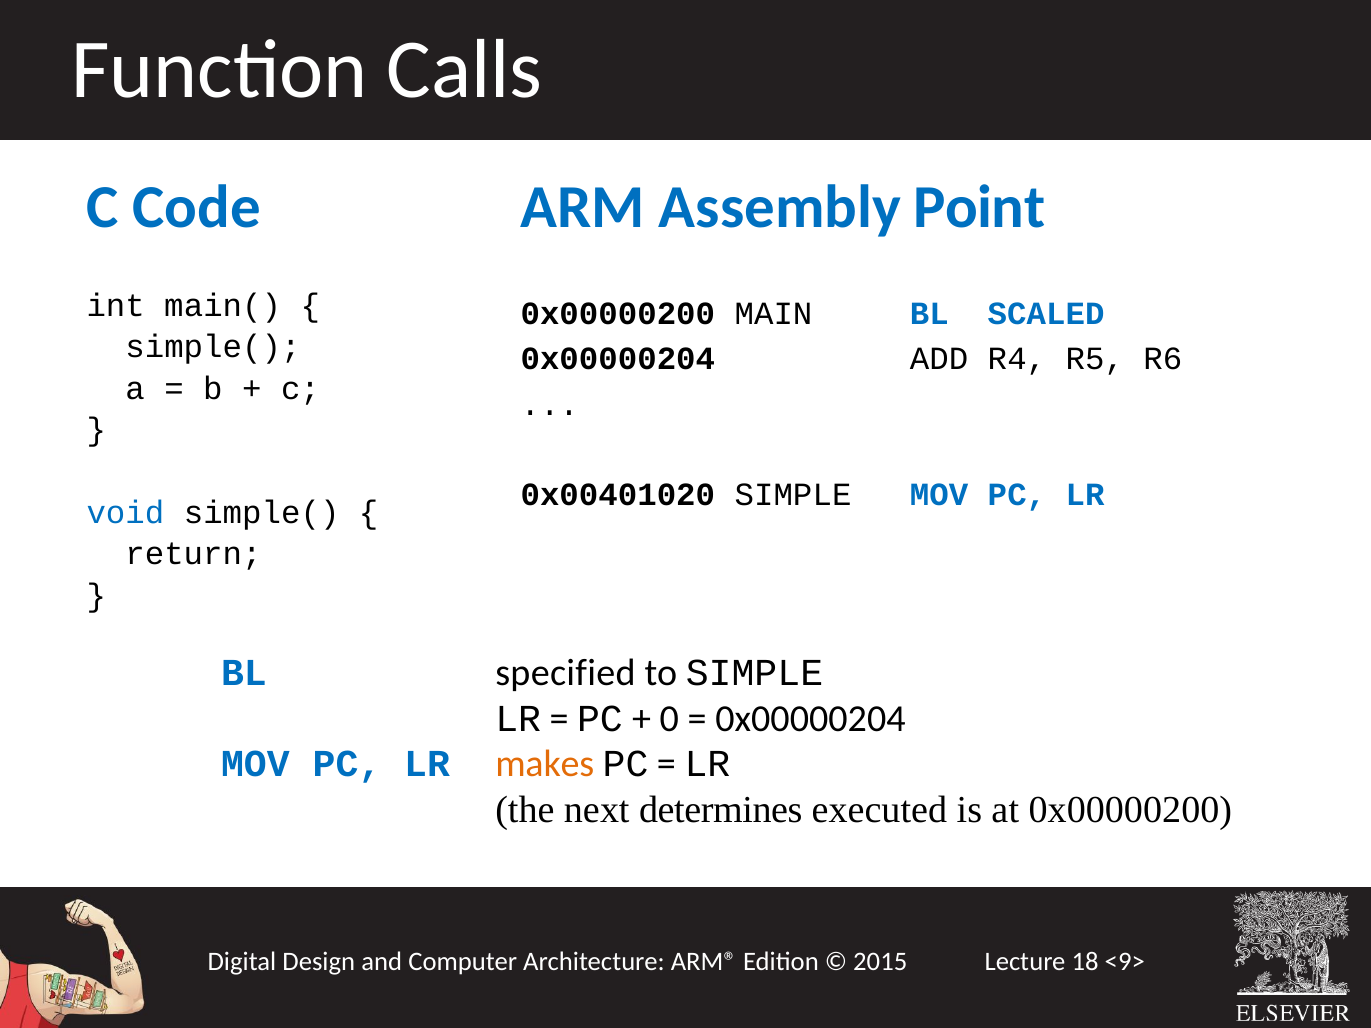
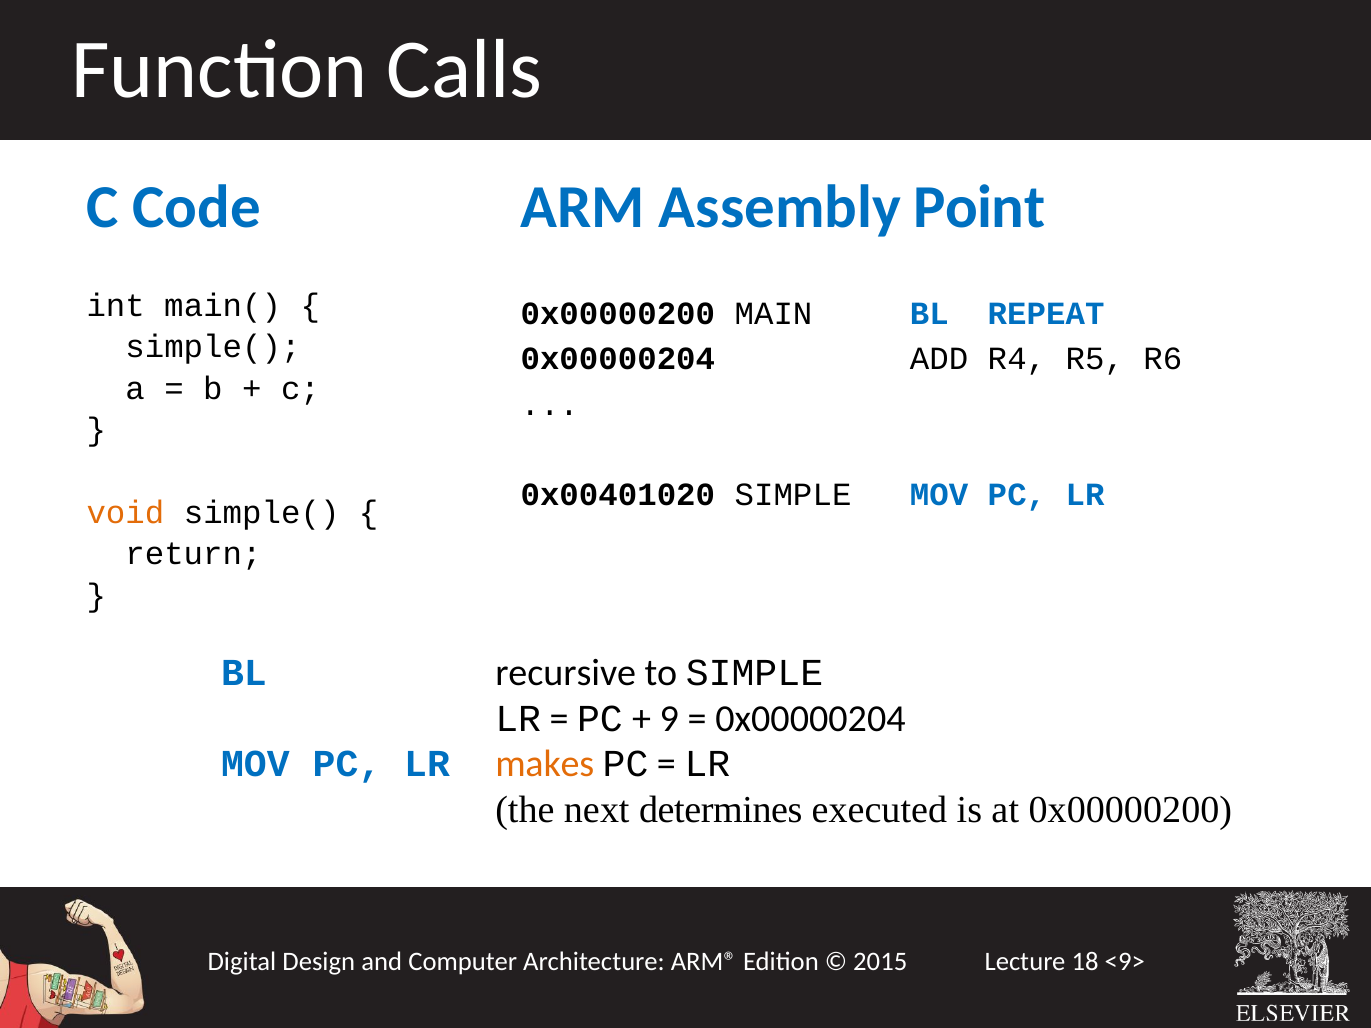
SCALED: SCALED -> REPEAT
void colour: blue -> orange
specified: specified -> recursive
0: 0 -> 9
